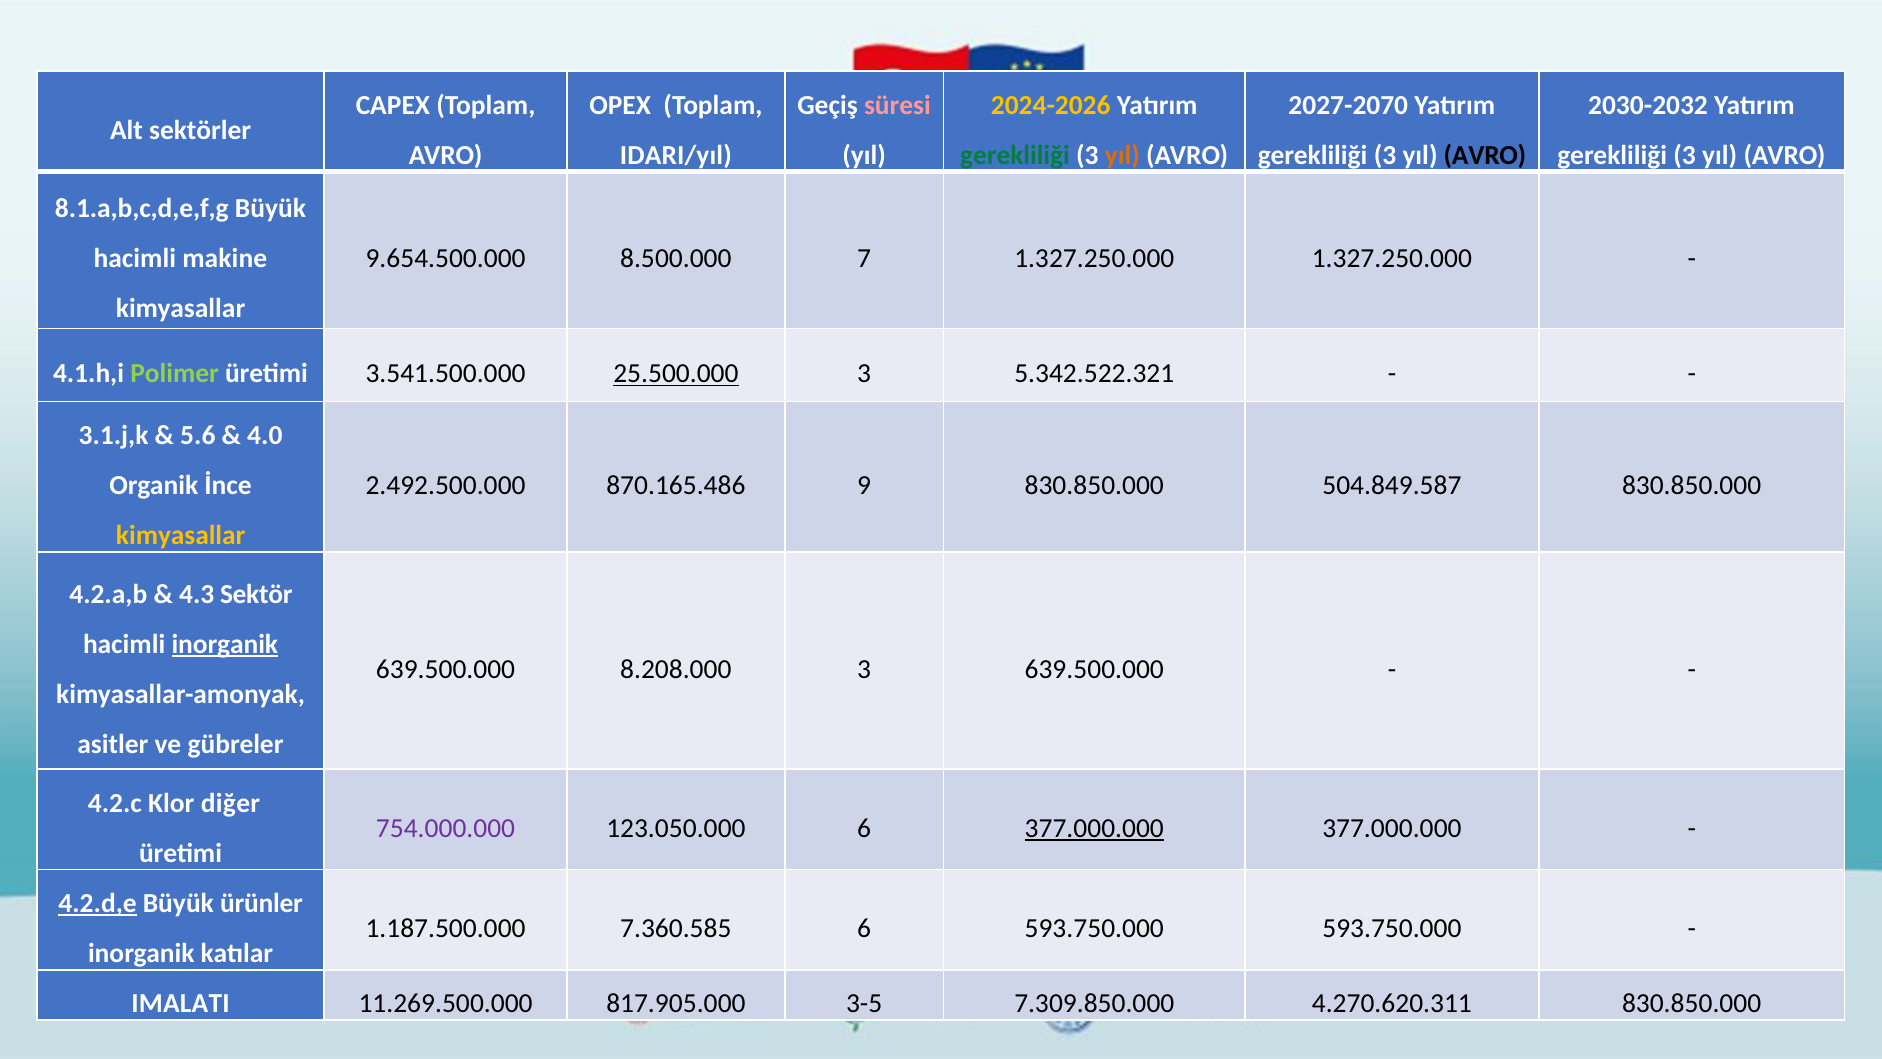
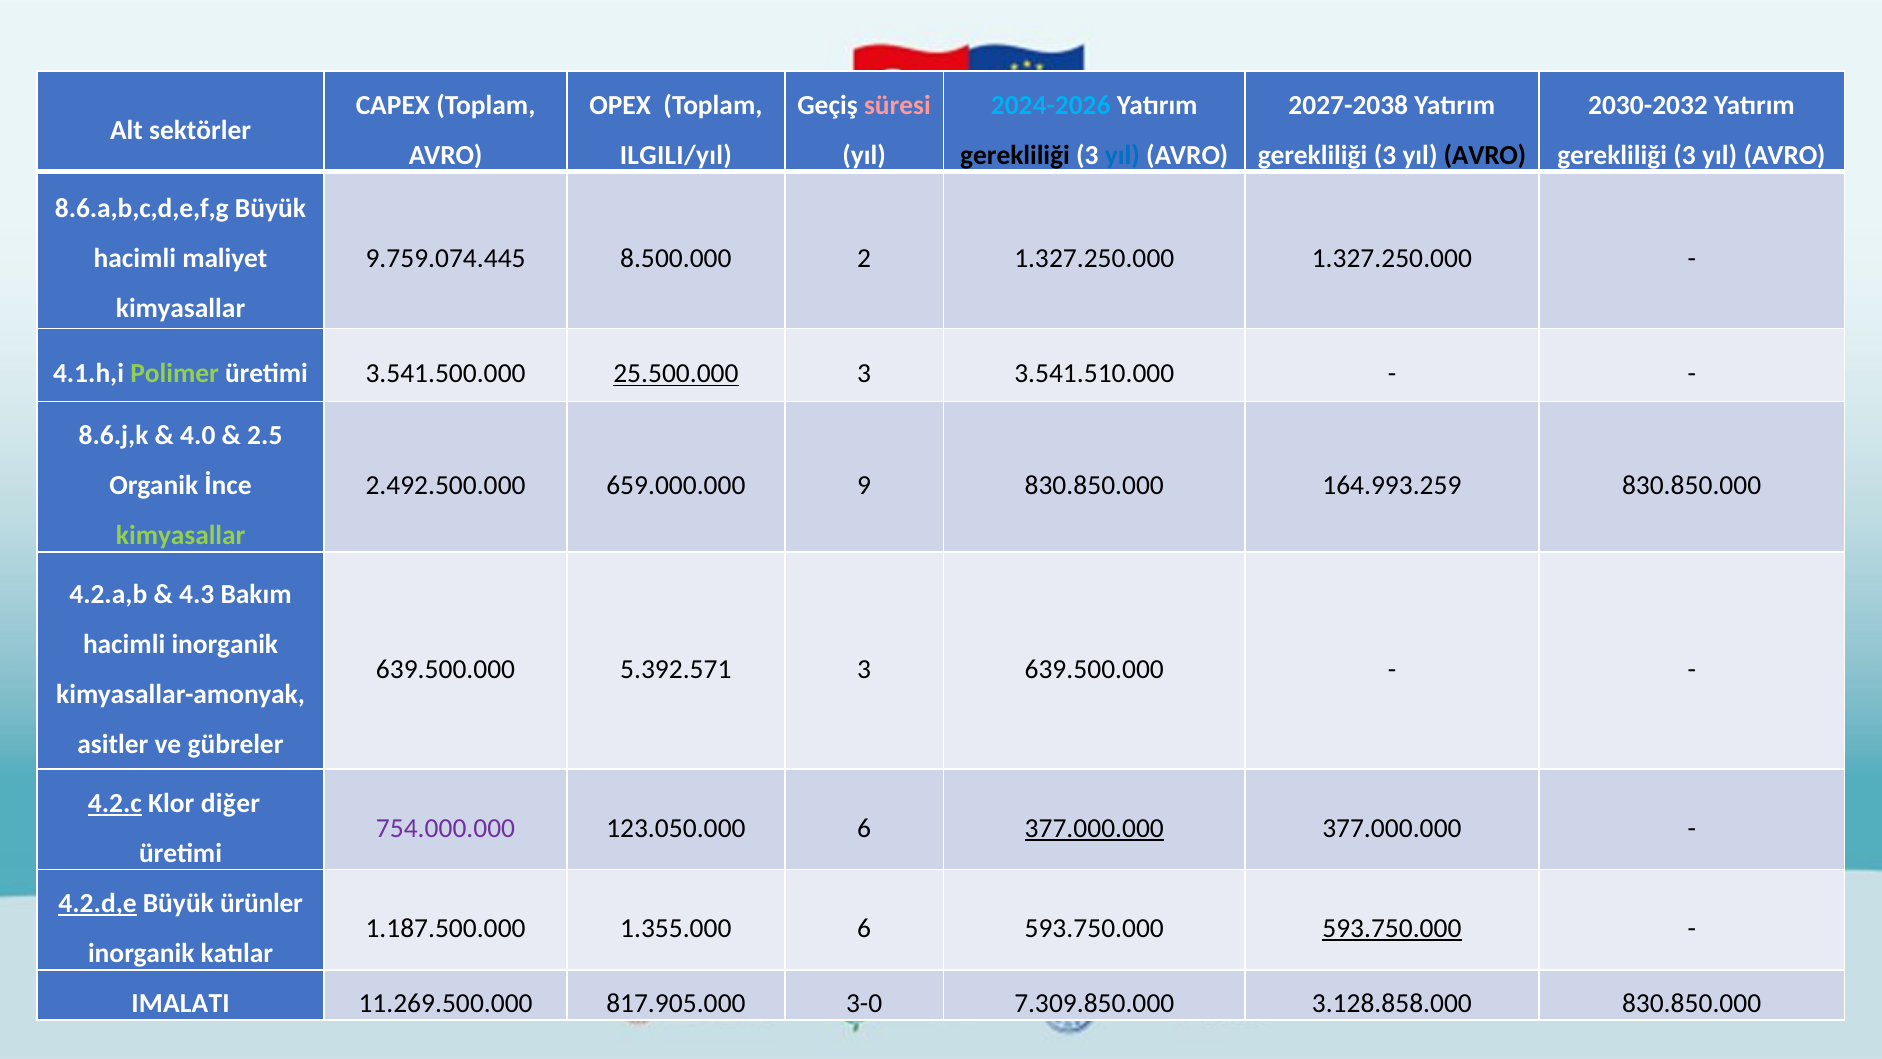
2024-2026 colour: yellow -> light blue
2027-2070: 2027-2070 -> 2027-2038
IDARI/yıl: IDARI/yıl -> ILGILI/yıl
gerekliliği at (1015, 155) colour: green -> black
yıl at (1122, 155) colour: orange -> blue
8.1.a,b,c,d,e,f,g: 8.1.a,b,c,d,e,f,g -> 8.6.a,b,c,d,e,f,g
makine: makine -> maliyet
9.654.500.000: 9.654.500.000 -> 9.759.074.445
7: 7 -> 2
5.342.522.321: 5.342.522.321 -> 3.541.510.000
3.1.j,k: 3.1.j,k -> 8.6.j,k
5.6: 5.6 -> 4.0
4.0: 4.0 -> 2.5
870.165.486: 870.165.486 -> 659.000.000
504.849.587: 504.849.587 -> 164.993.259
kimyasallar at (181, 535) colour: yellow -> light green
Sektör: Sektör -> Bakım
inorganik at (225, 644) underline: present -> none
8.208.000: 8.208.000 -> 5.392.571
4.2.c underline: none -> present
7.360.585: 7.360.585 -> 1.355.000
593.750.000 at (1392, 928) underline: none -> present
3-5: 3-5 -> 3-0
4.270.620.311: 4.270.620.311 -> 3.128.858.000
